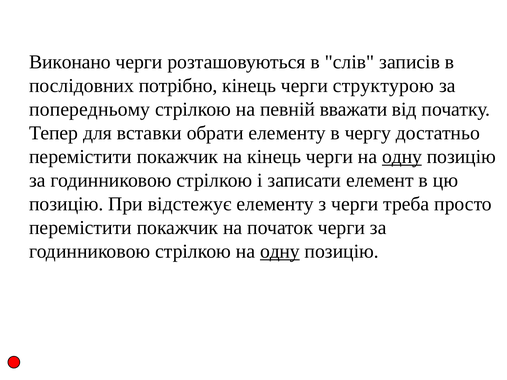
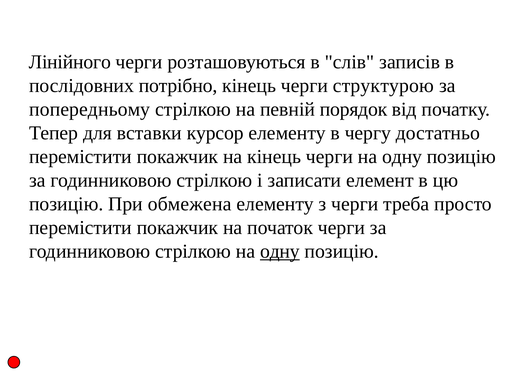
Виконано: Виконано -> Лінійного
вважати: вважати -> порядок
обрати: обрати -> курсор
одну at (402, 157) underline: present -> none
відстежує: відстежує -> обмежена
